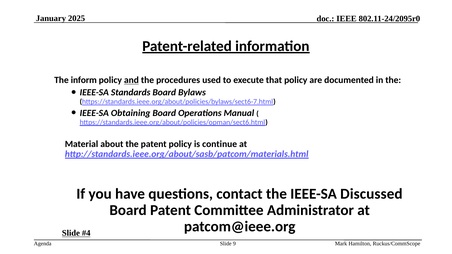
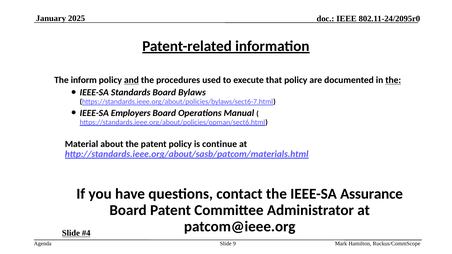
the at (393, 80) underline: none -> present
Obtaining: Obtaining -> Employers
Discussed: Discussed -> Assurance
